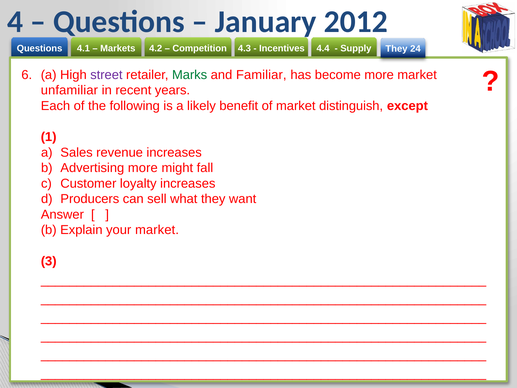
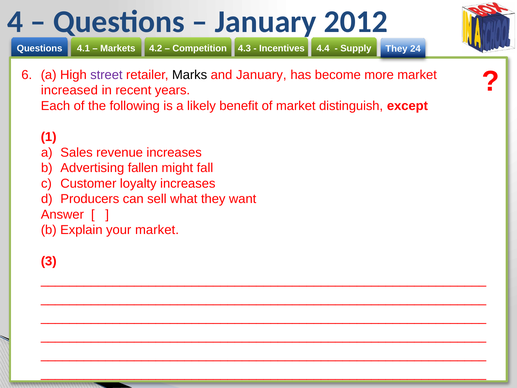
Marks at (190, 75) colour: green -> black
and Familiar: Familiar -> January
unfamiliar: unfamiliar -> increased
Advertising more: more -> fallen
